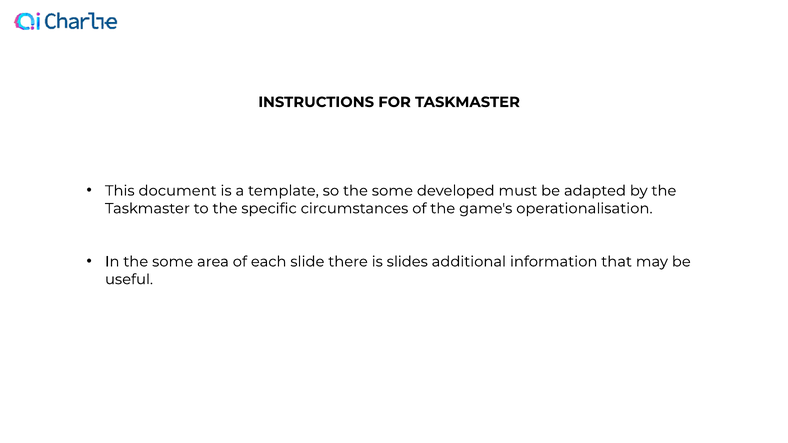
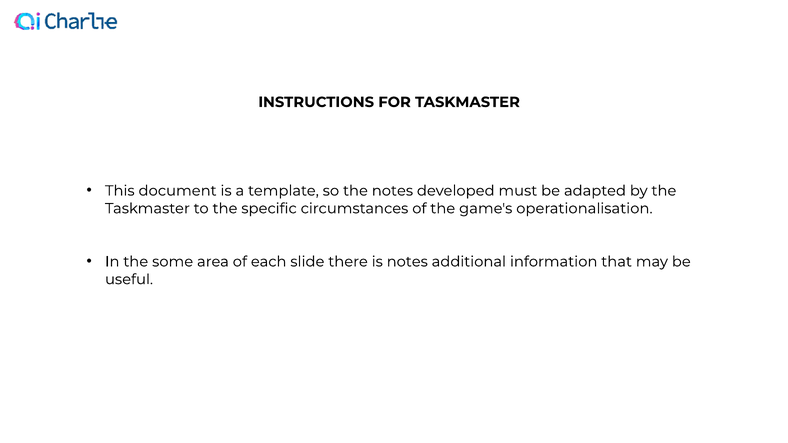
so the some: some -> notes
is slides: slides -> notes
